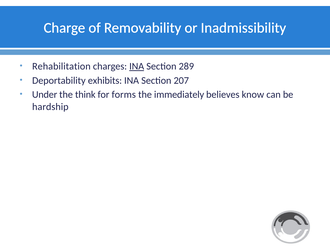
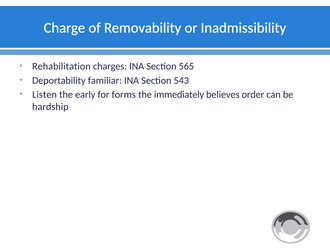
INA at (137, 66) underline: present -> none
289: 289 -> 565
exhibits: exhibits -> familiar
207: 207 -> 543
Under: Under -> Listen
think: think -> early
know: know -> order
